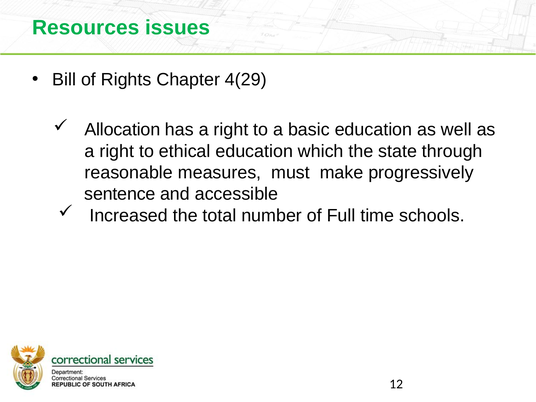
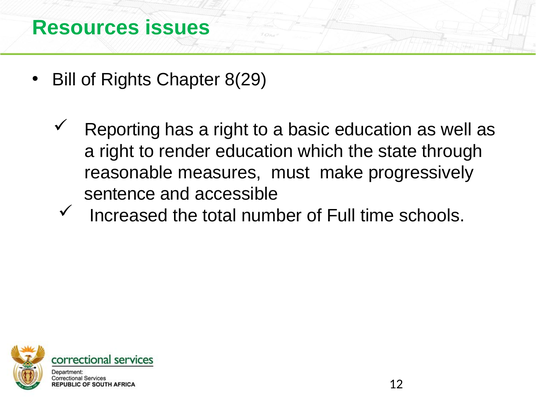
4(29: 4(29 -> 8(29
Allocation: Allocation -> Reporting
ethical: ethical -> render
